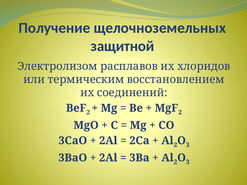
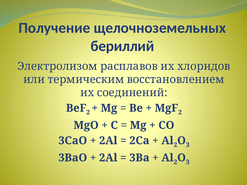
защитной: защитной -> бериллий
